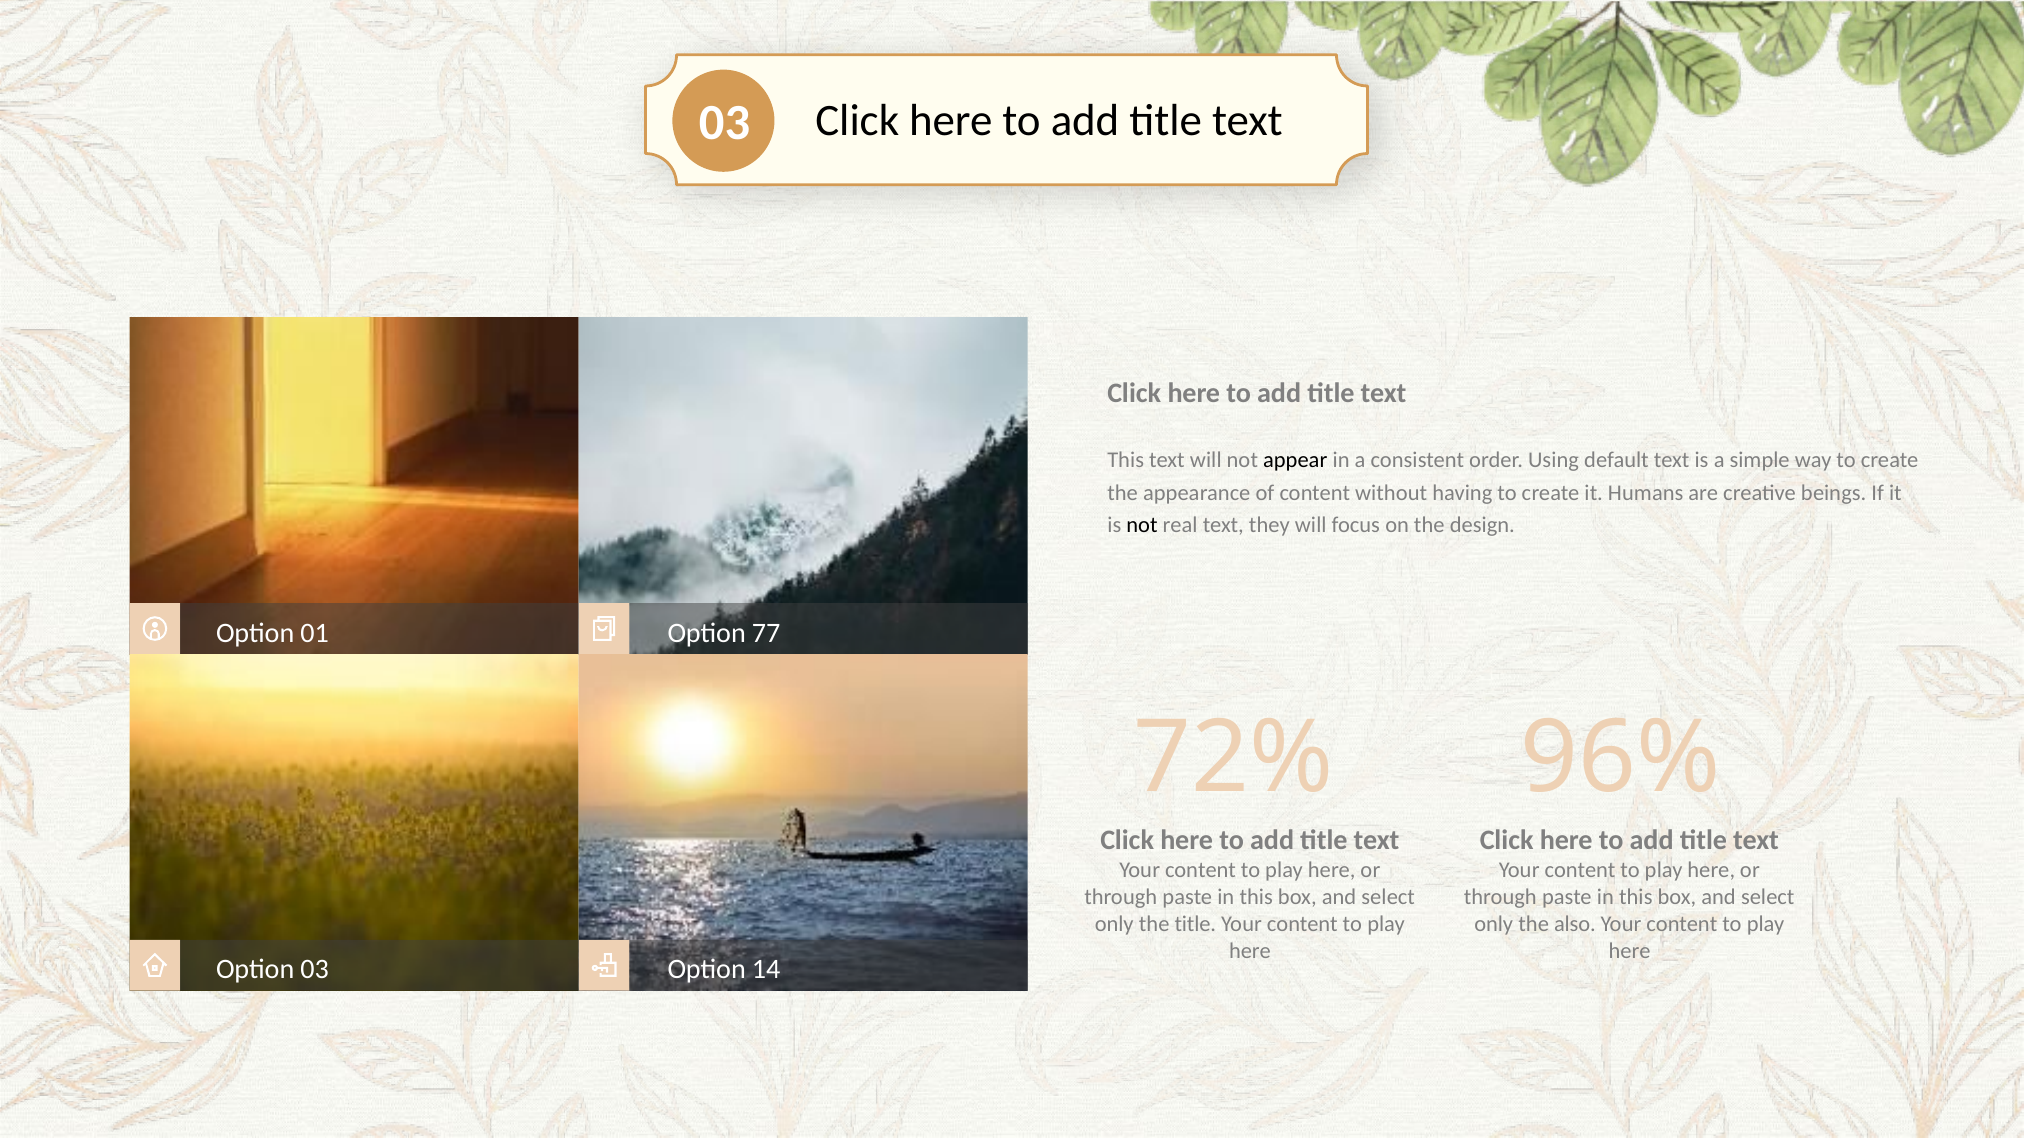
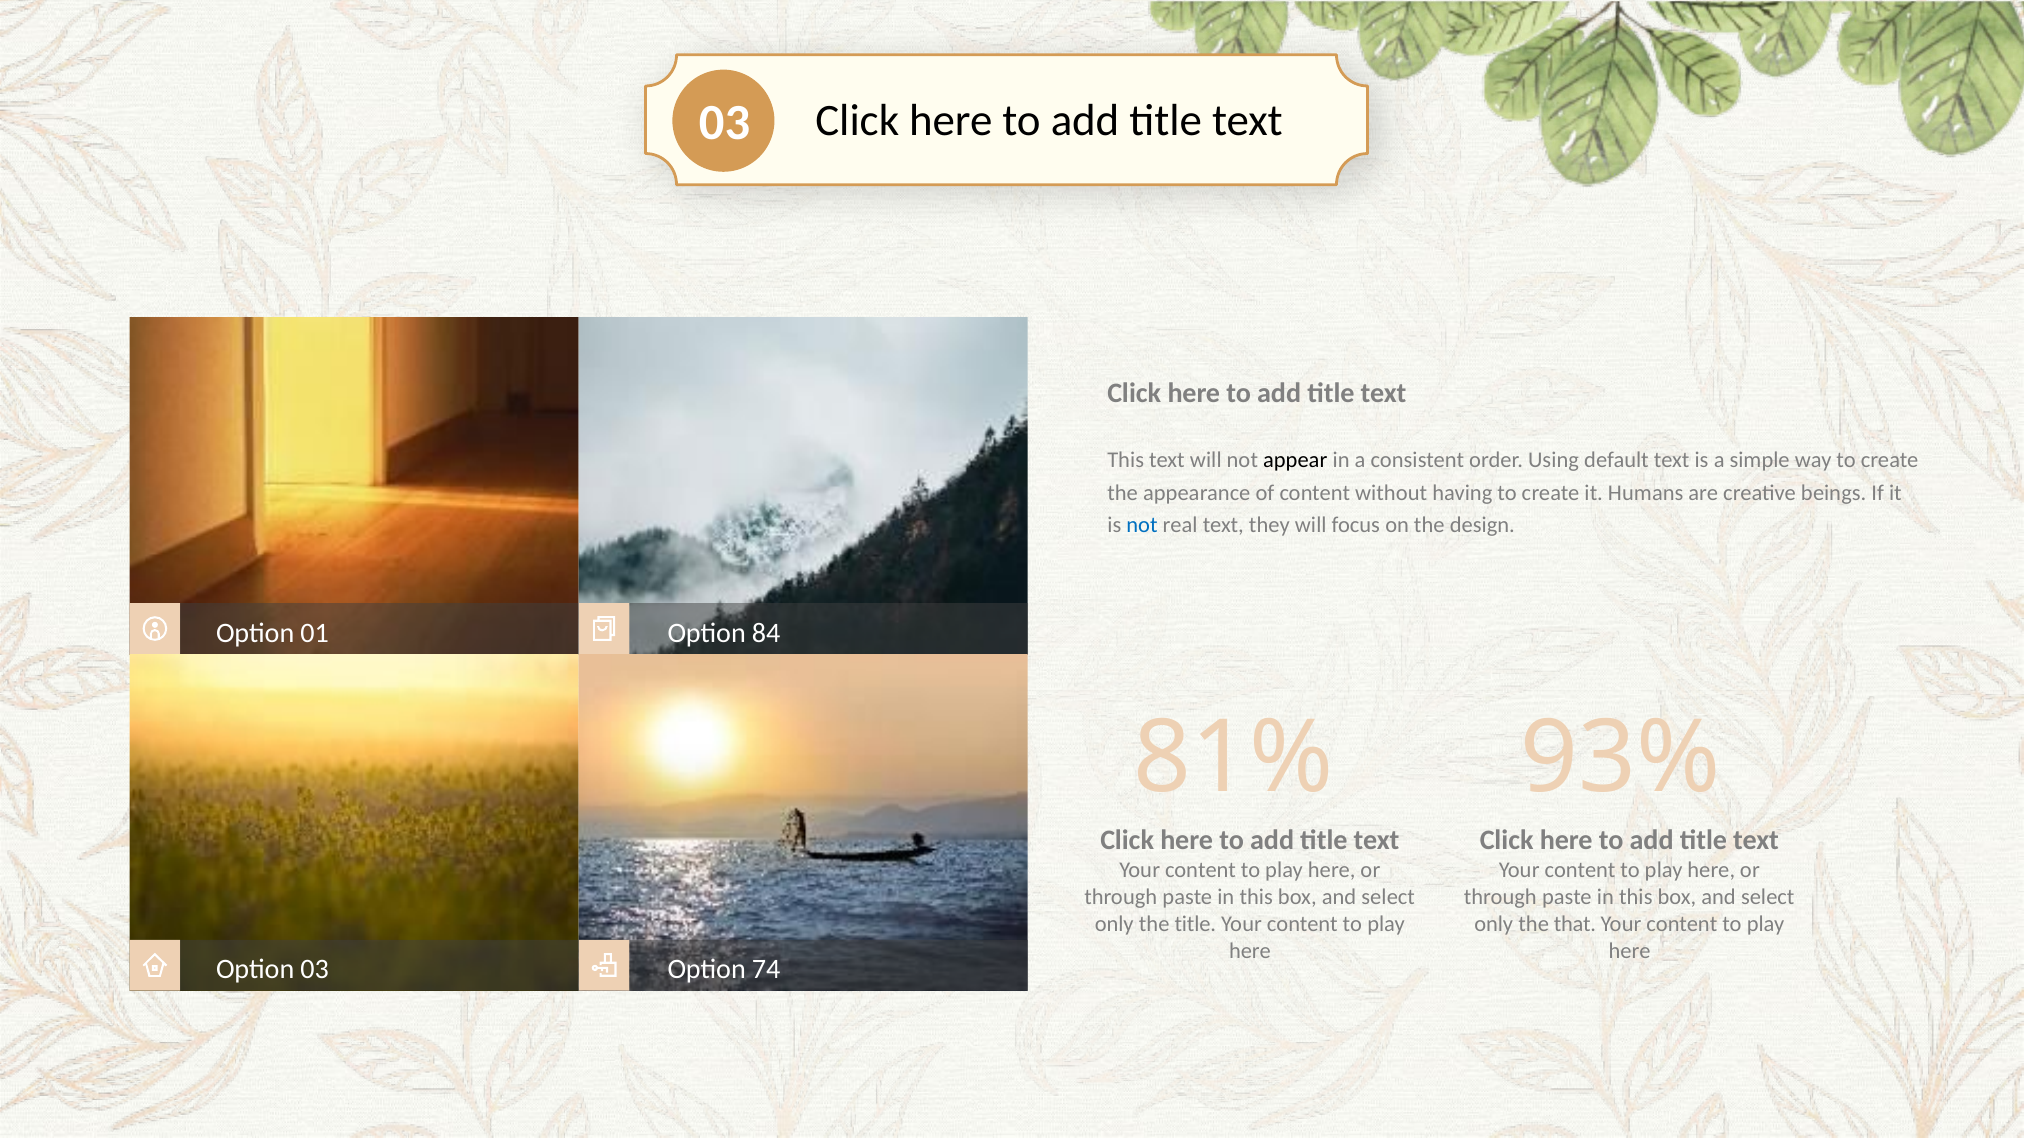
not at (1142, 525) colour: black -> blue
77: 77 -> 84
72%: 72% -> 81%
96%: 96% -> 93%
also: also -> that
14: 14 -> 74
